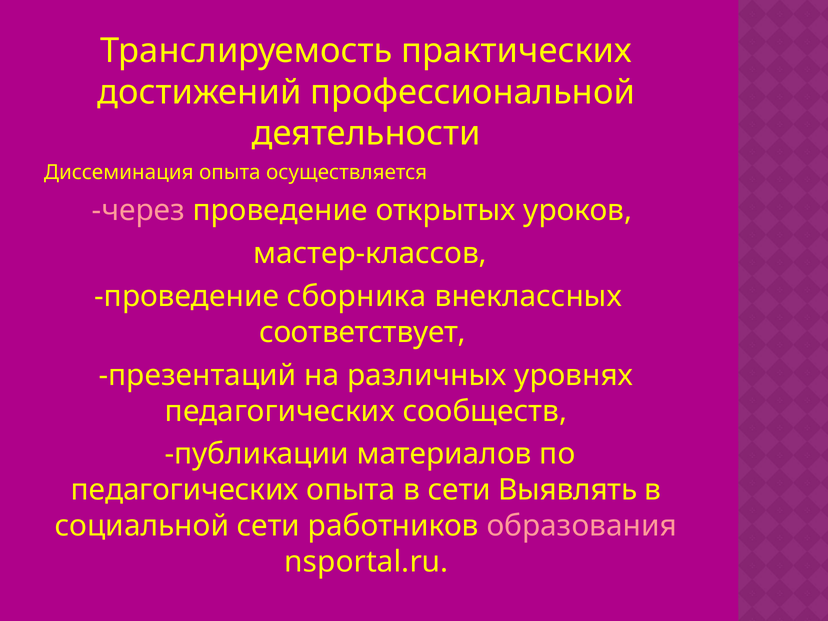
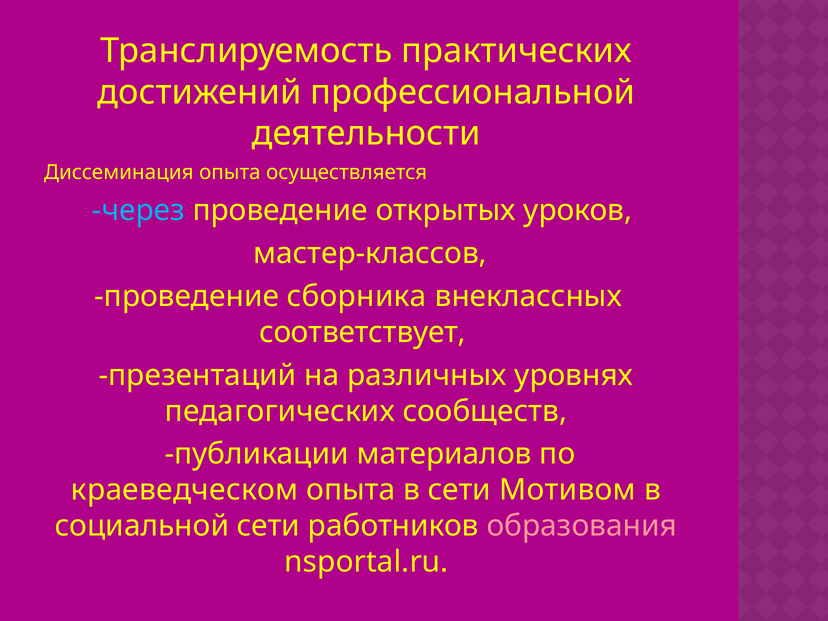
через colour: pink -> light blue
педагогических at (185, 490): педагогических -> краеведческом
Выявлять: Выявлять -> Мотивом
